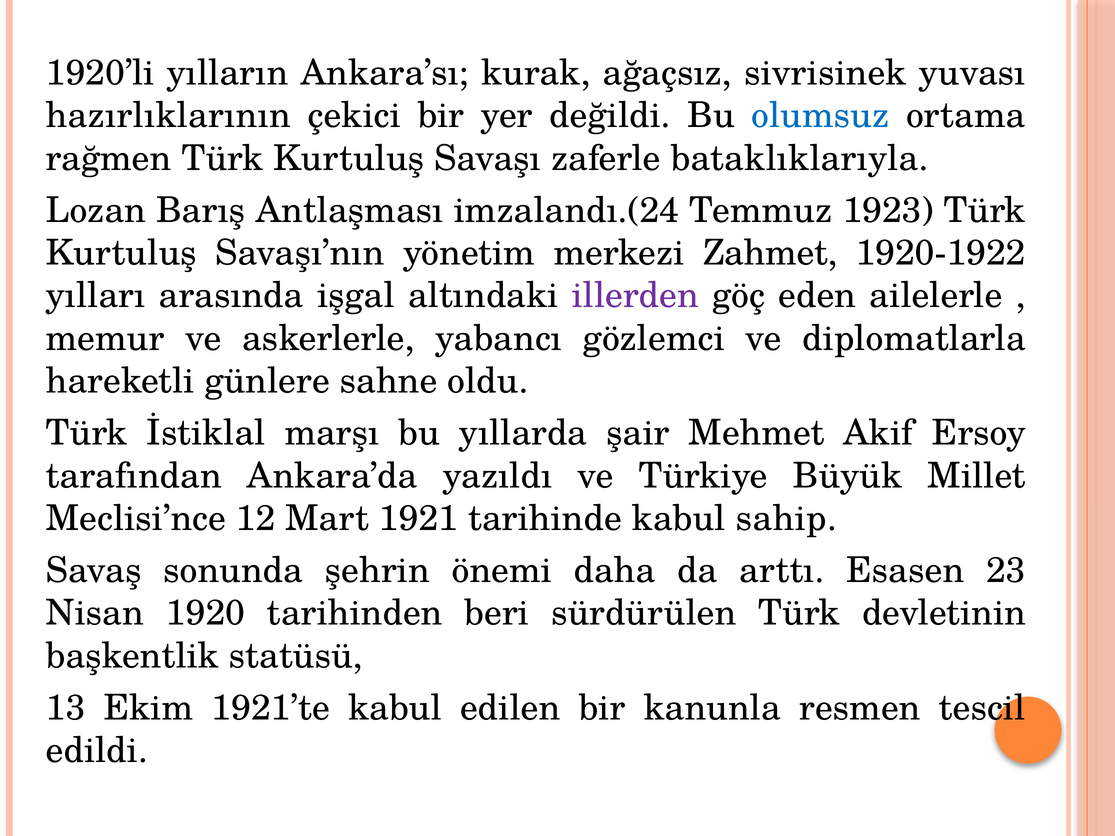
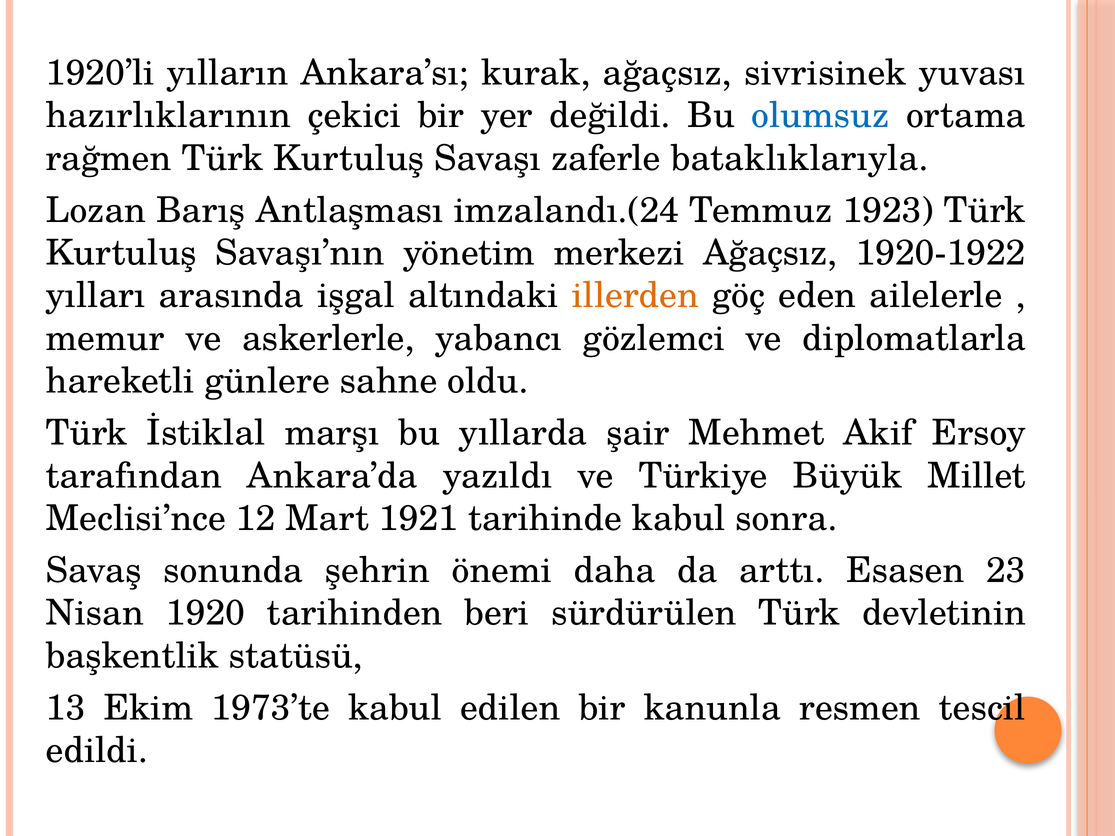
merkezi Zahmet: Zahmet -> Ağaçsız
illerden colour: purple -> orange
sahip: sahip -> sonra
1921’te: 1921’te -> 1973’te
